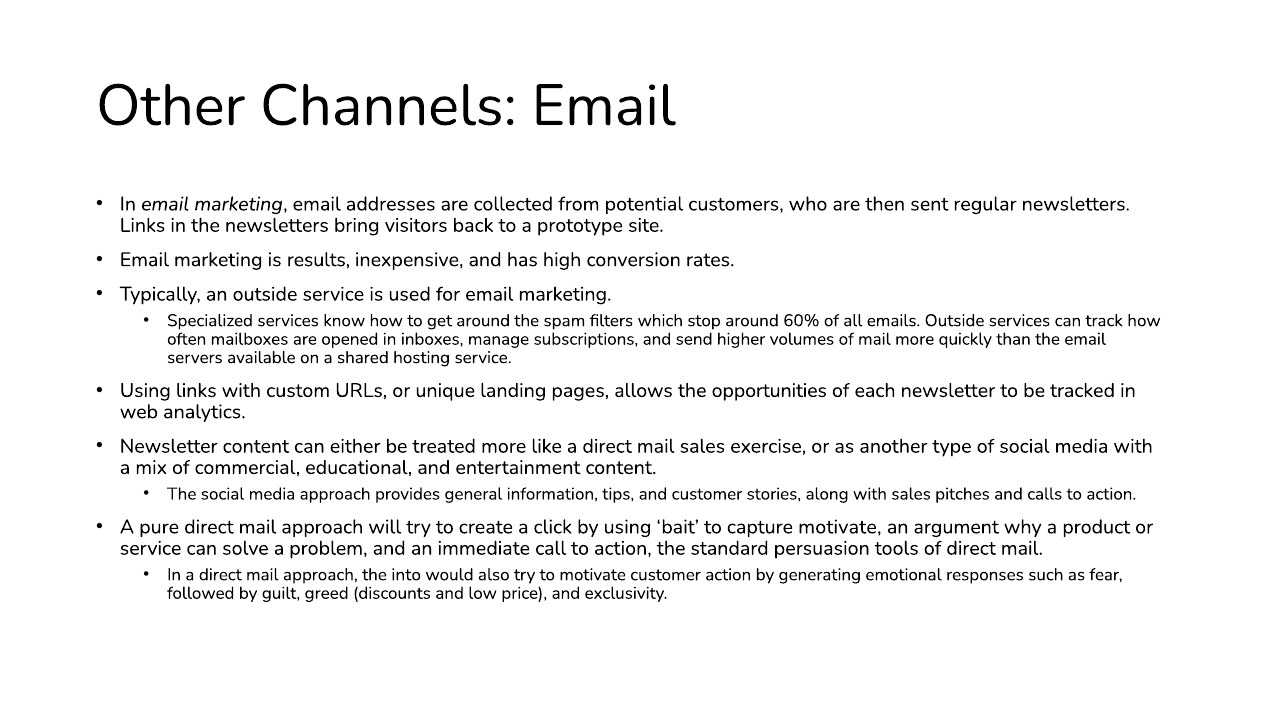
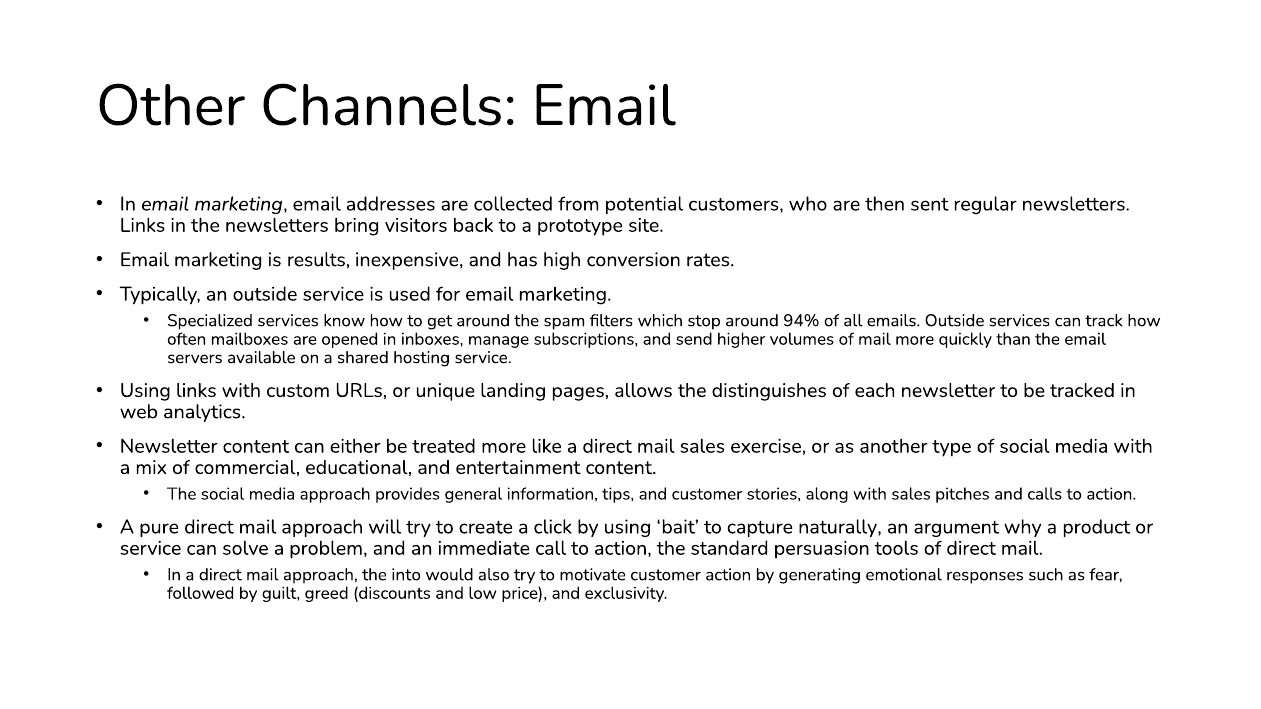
60%: 60% -> 94%
opportunities: opportunities -> distinguishes
capture motivate: motivate -> naturally
